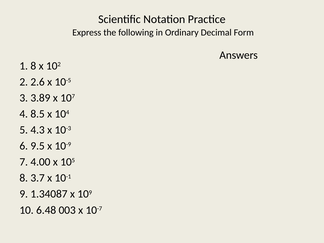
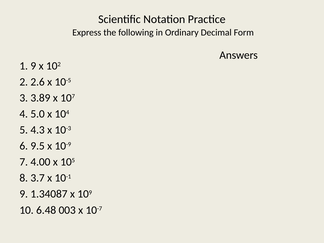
1 8: 8 -> 9
8.5: 8.5 -> 5.0
